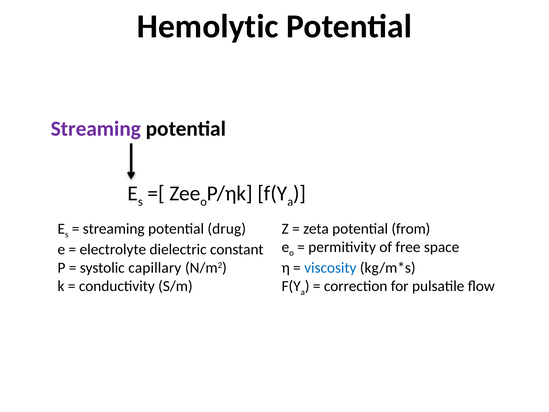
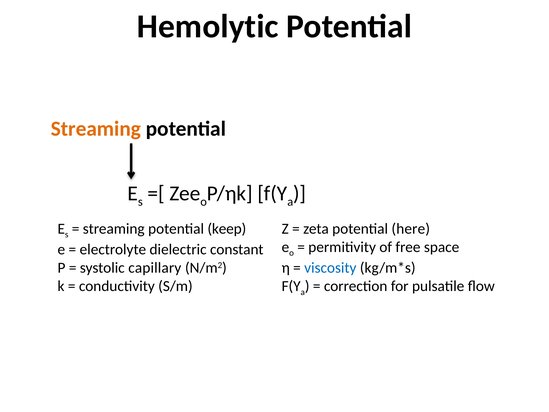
Streaming at (96, 129) colour: purple -> orange
drug: drug -> keep
from: from -> here
